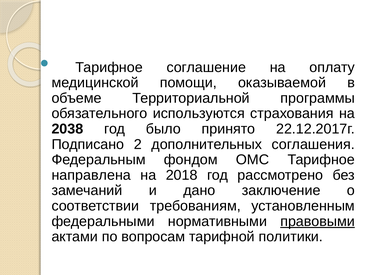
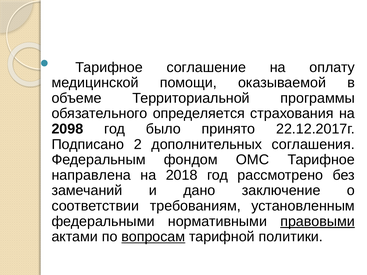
используются: используются -> определяется
2038: 2038 -> 2098
вопросам underline: none -> present
